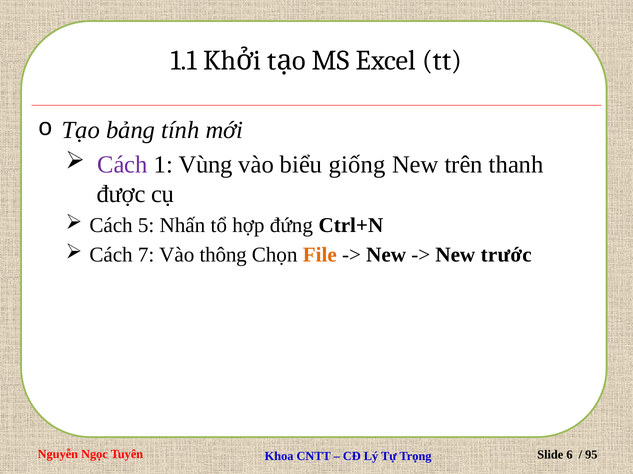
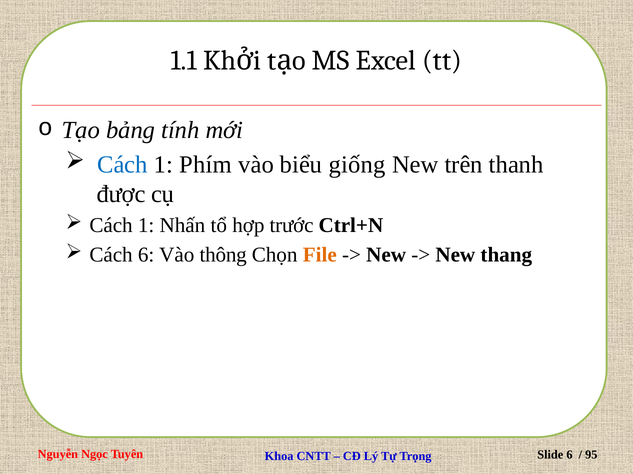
Cách at (122, 165) colour: purple -> blue
Vùng: Vùng -> Phím
5 at (146, 226): 5 -> 1
đứng: đứng -> trước
Cách 7: 7 -> 6
trước: trước -> thang
